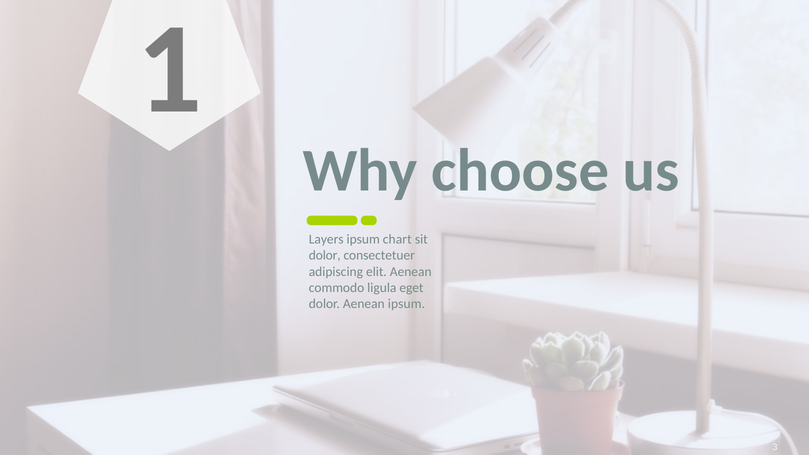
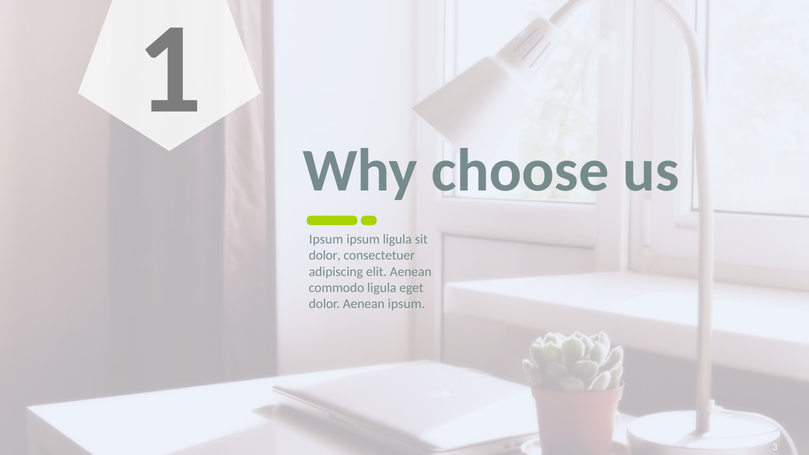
Layers at (326, 239): Layers -> Ipsum
ipsum chart: chart -> ligula
